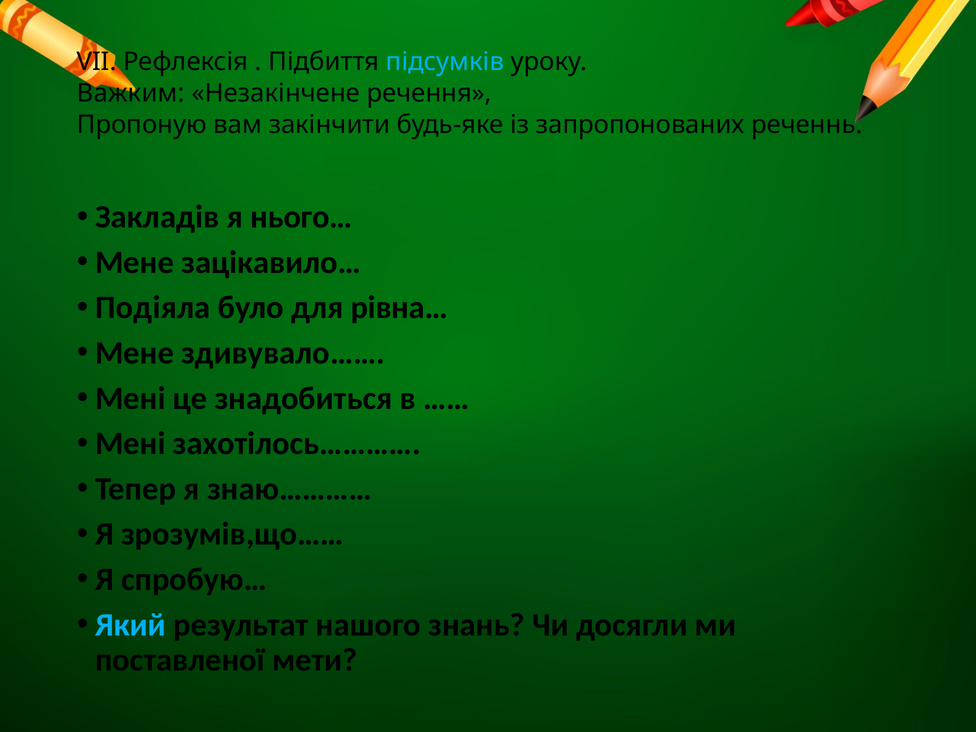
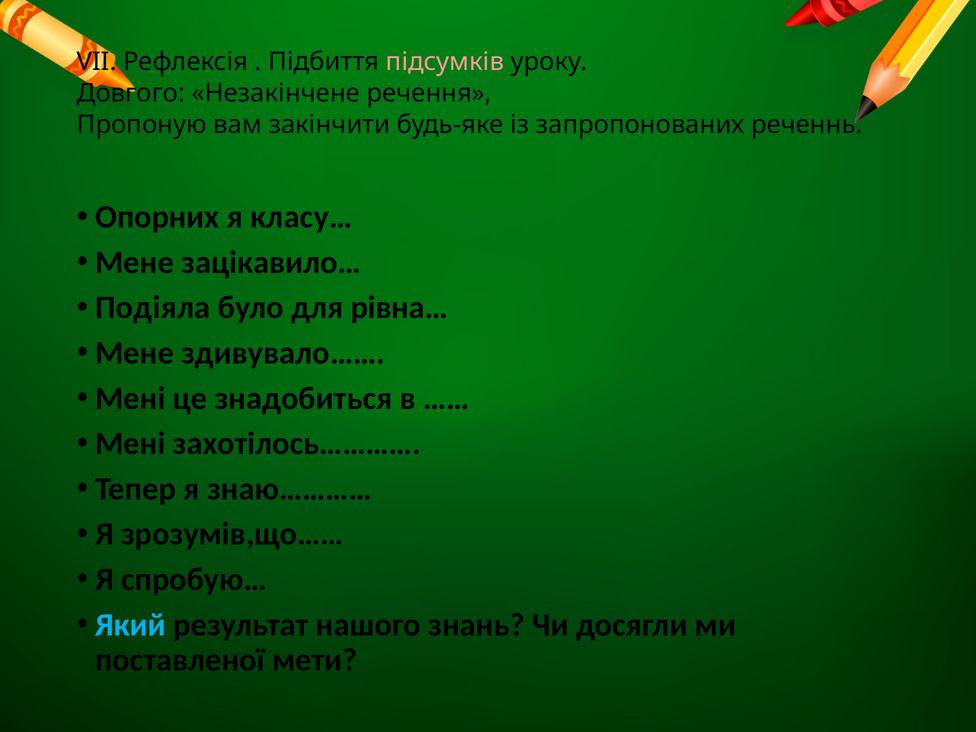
підсумків colour: light blue -> pink
Важким: Важким -> Довгого
Закладів: Закладів -> Опорних
нього…: нього… -> класу…
